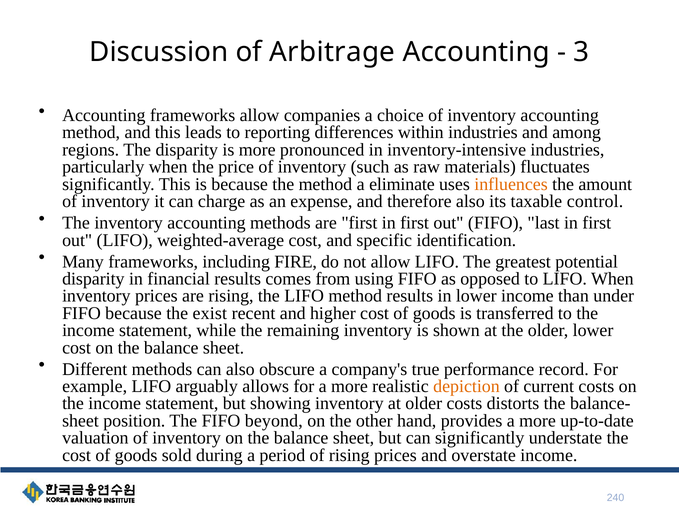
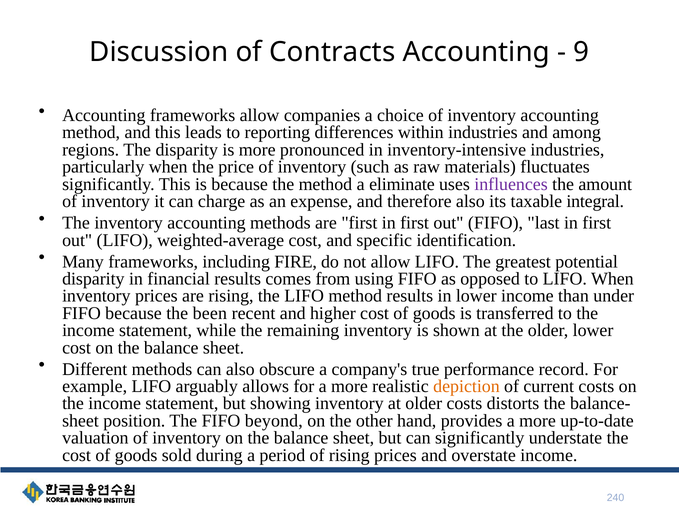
Arbitrage: Arbitrage -> Contracts
3: 3 -> 9
influences colour: orange -> purple
control: control -> integral
exist: exist -> been
